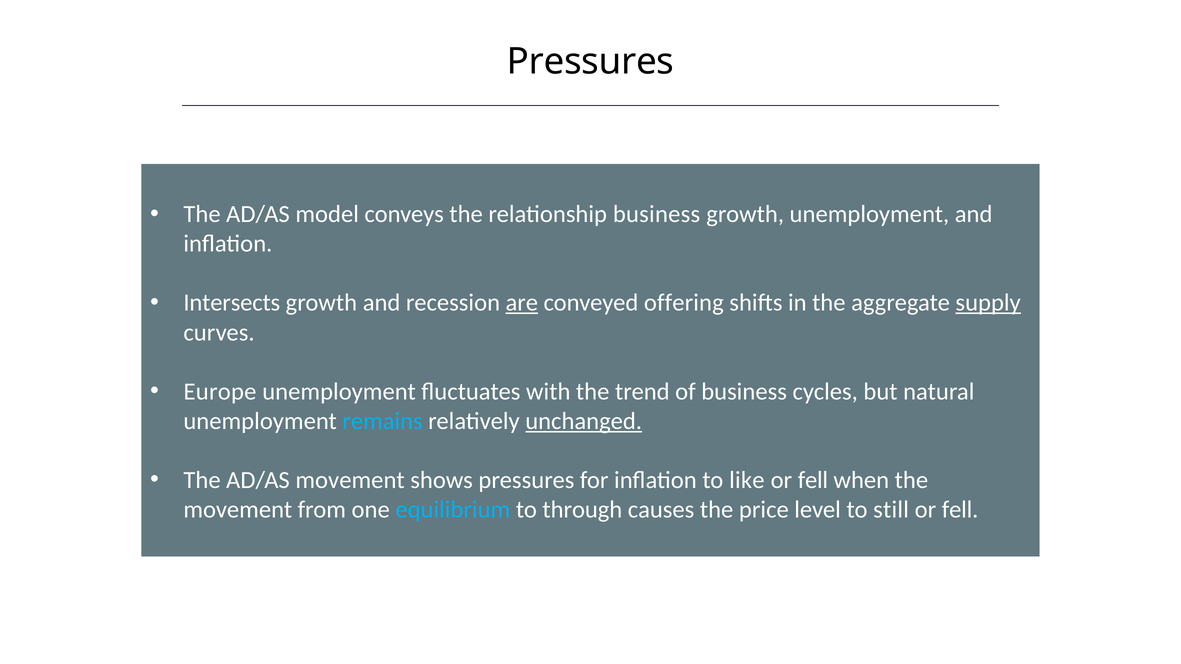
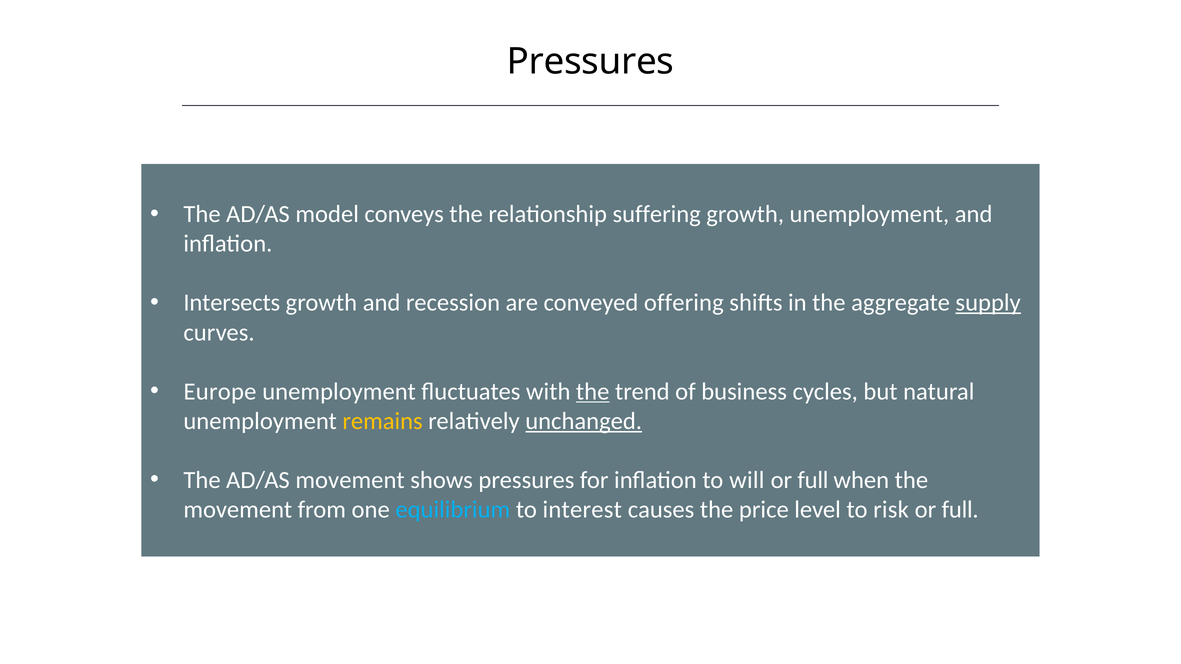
relationship business: business -> suffering
are underline: present -> none
the at (593, 392) underline: none -> present
remains colour: light blue -> yellow
like: like -> will
fell at (813, 480): fell -> full
through: through -> interest
still: still -> risk
fell at (960, 510): fell -> full
